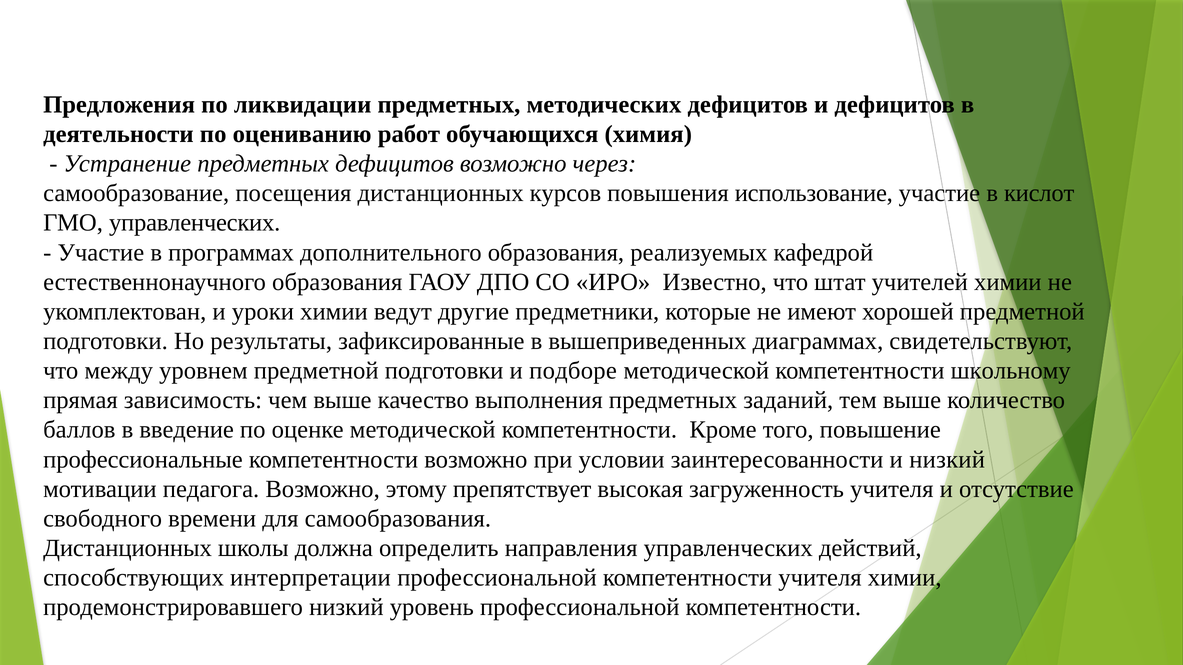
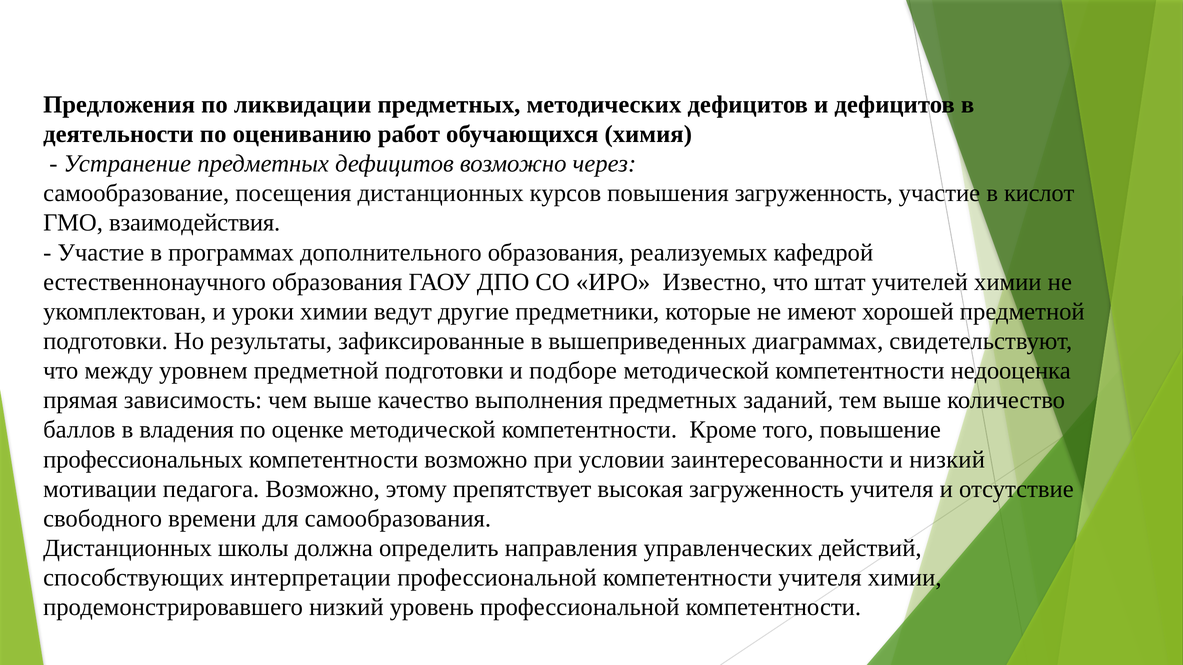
повышения использование: использование -> загруженность
ГМО управленческих: управленческих -> взаимодействия
школьному: школьному -> недооценка
введение: введение -> владения
профессиональные: профессиональные -> профессиональных
